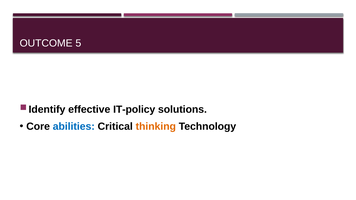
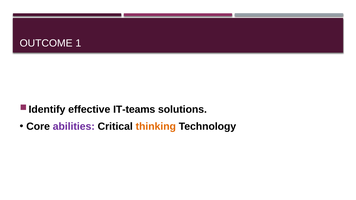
5: 5 -> 1
IT-policy: IT-policy -> IT-teams
abilities colour: blue -> purple
